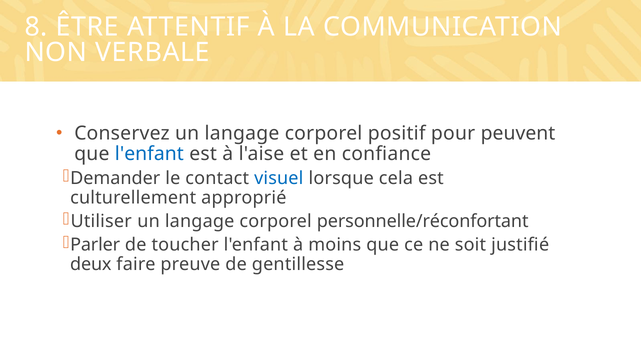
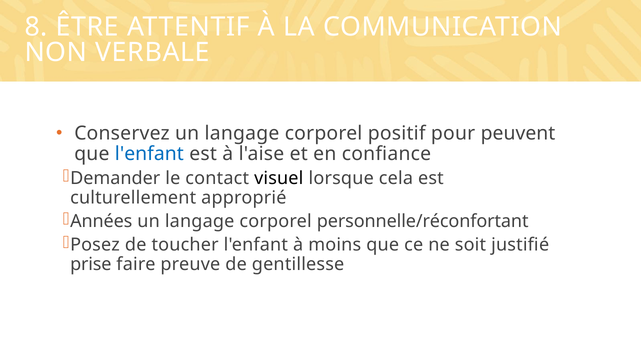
visuel colour: blue -> black
Utiliser: Utiliser -> Années
Parler: Parler -> Posez
deux: deux -> prise
